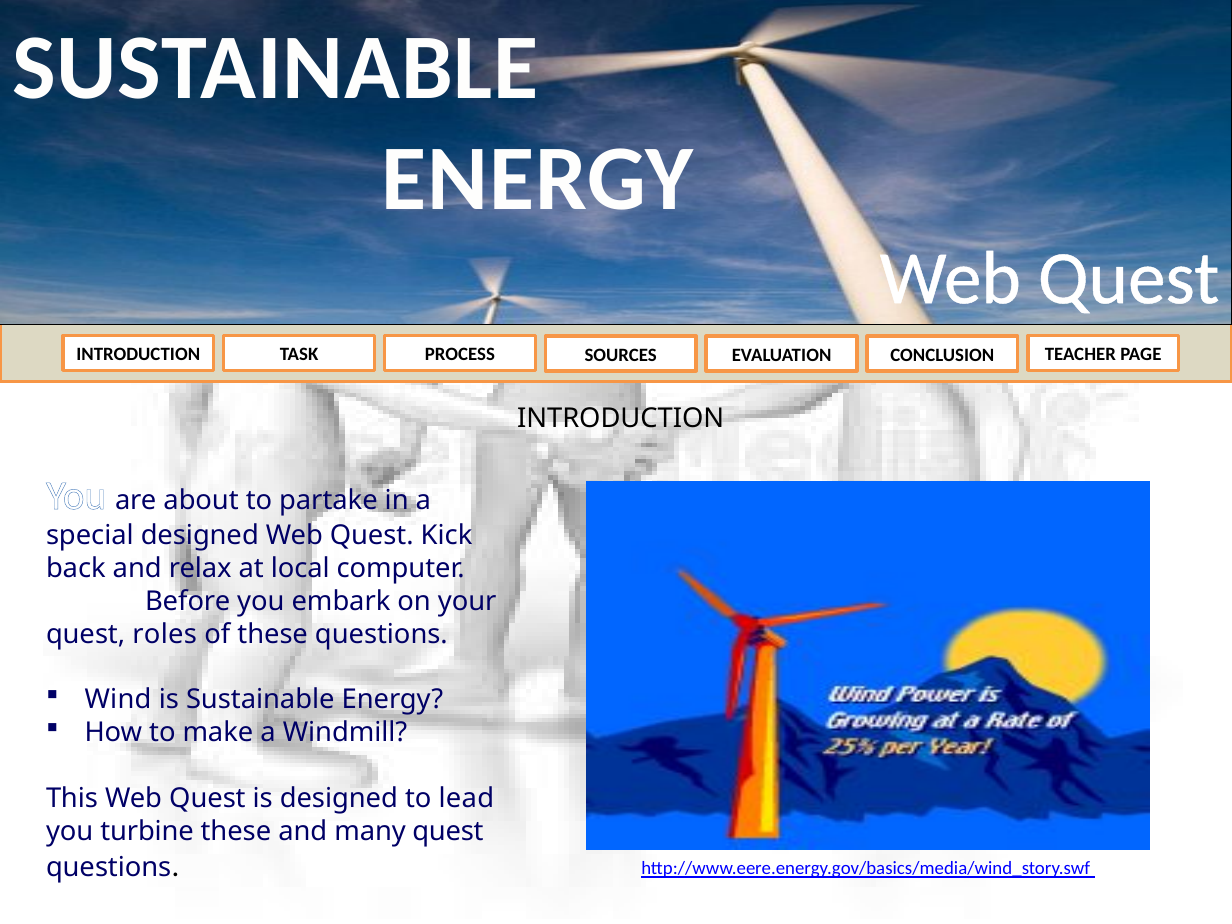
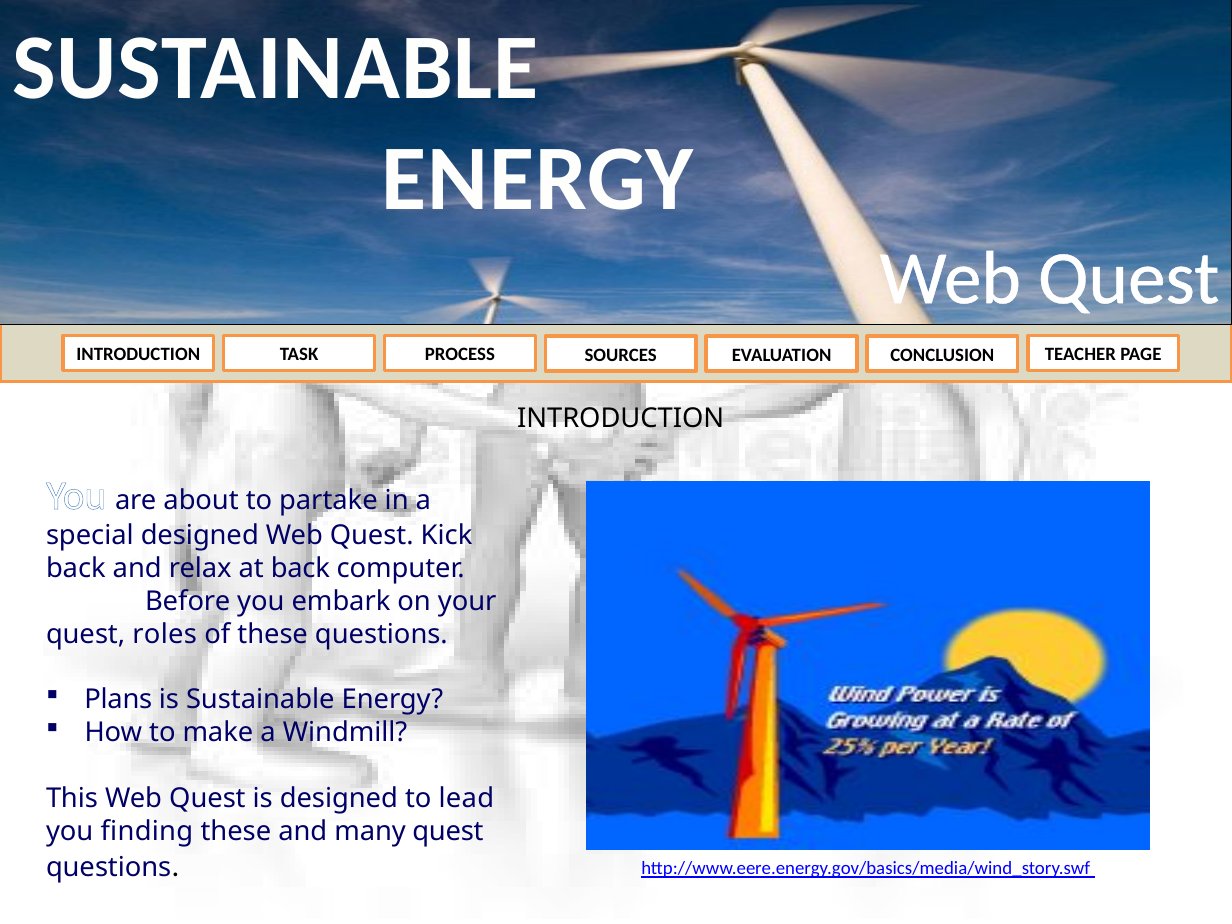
at local: local -> back
Wind: Wind -> Plans
turbine: turbine -> finding
